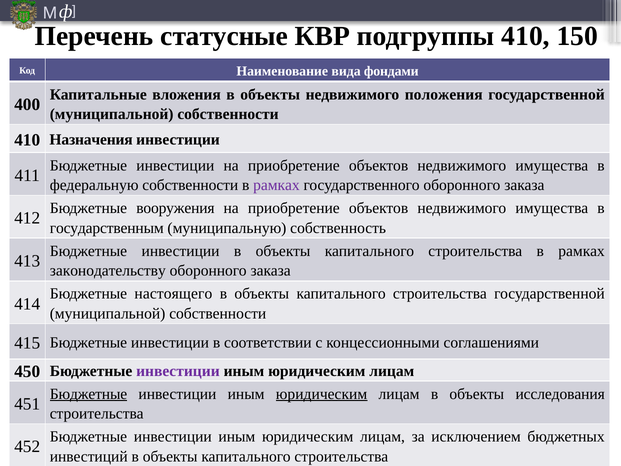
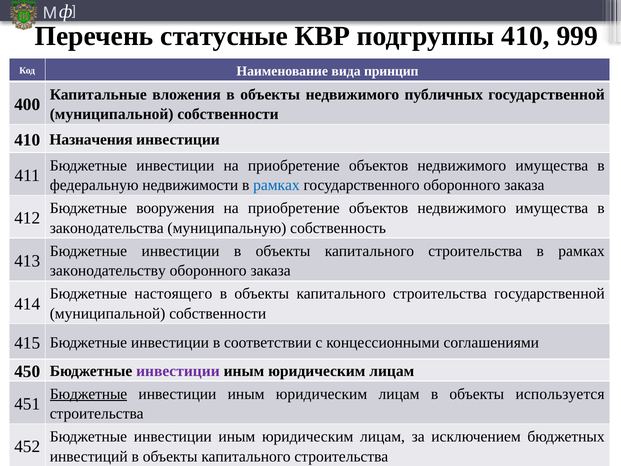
150: 150 -> 999
фондами: фондами -> принцип
положения: положения -> публичных
федеральную собственности: собственности -> недвижимости
рамках at (276, 185) colour: purple -> blue
государственным: государственным -> законодательства
юридическим at (322, 394) underline: present -> none
исследования: исследования -> используется
